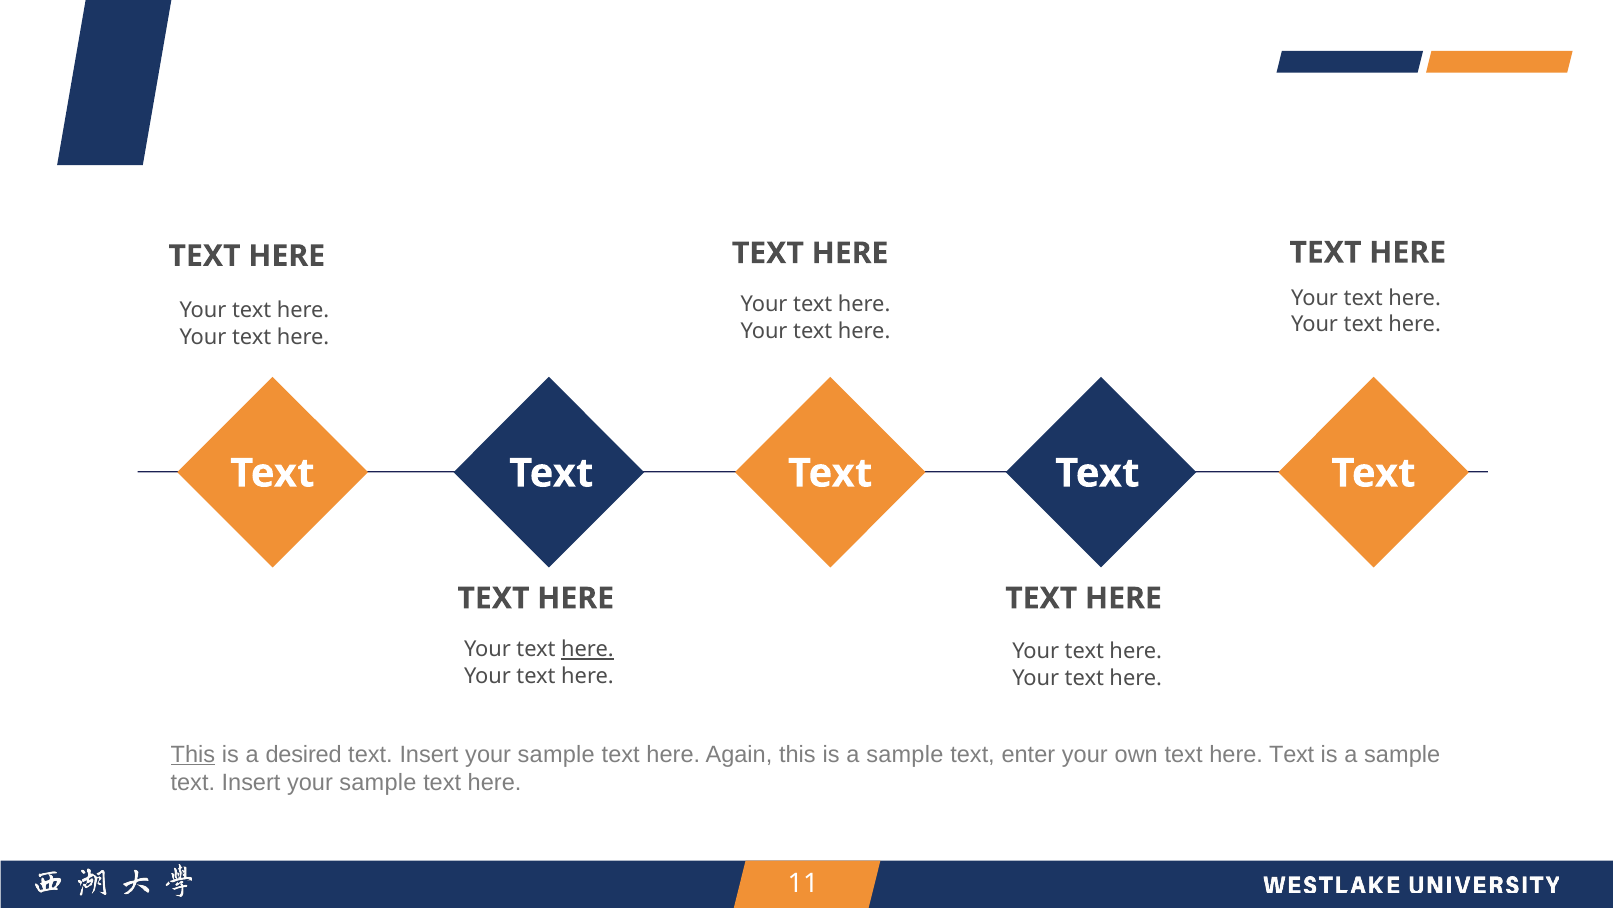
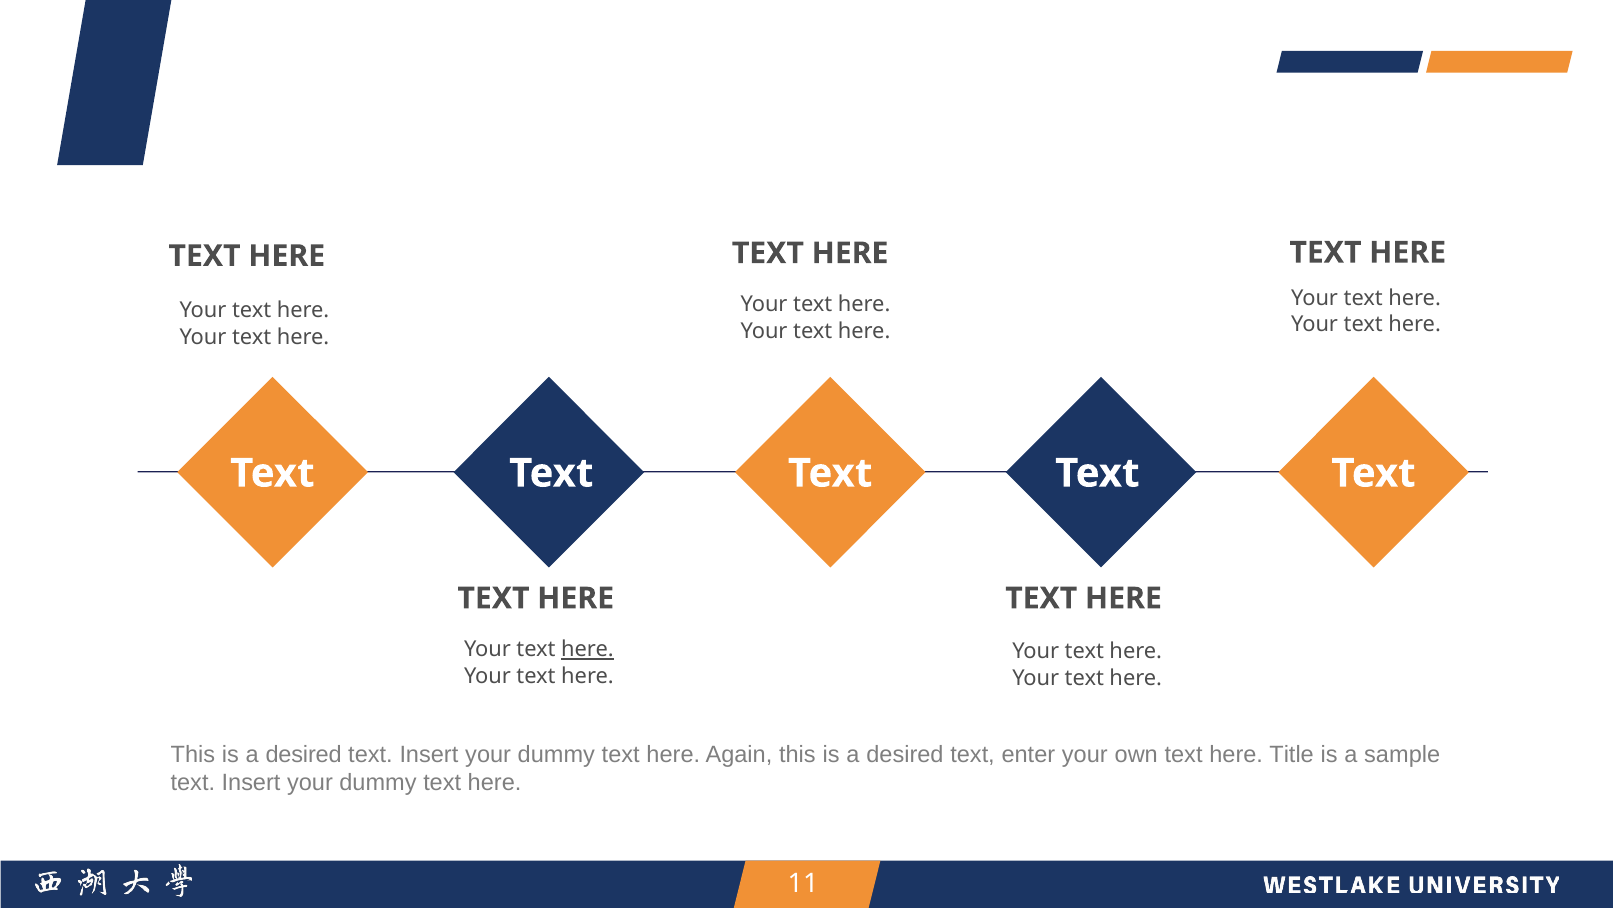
This at (193, 754) underline: present -> none
sample at (556, 754): sample -> dummy
sample at (905, 754): sample -> desired
own text here Text: Text -> Title
sample at (378, 782): sample -> dummy
